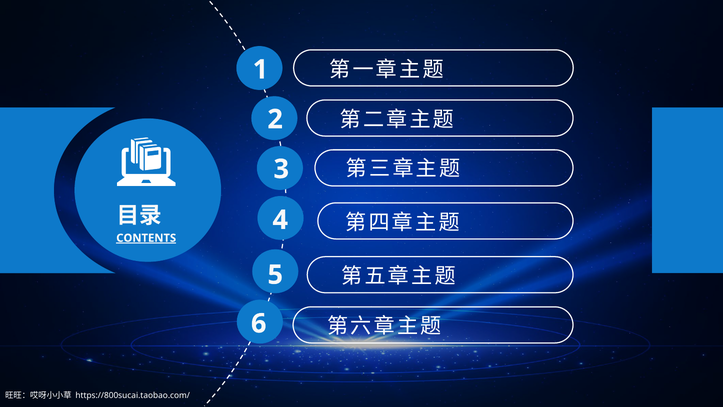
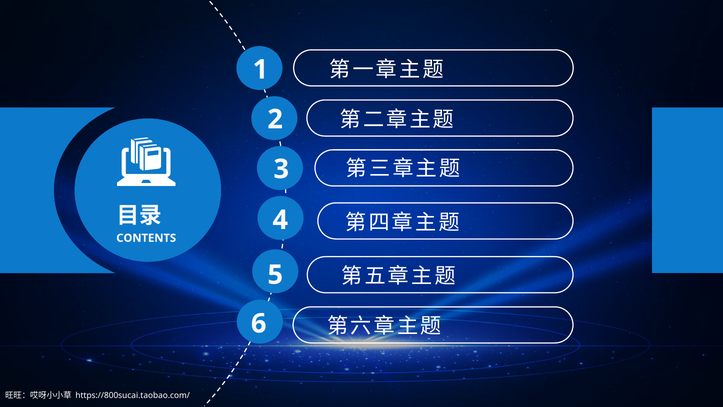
CONTENTS underline: present -> none
